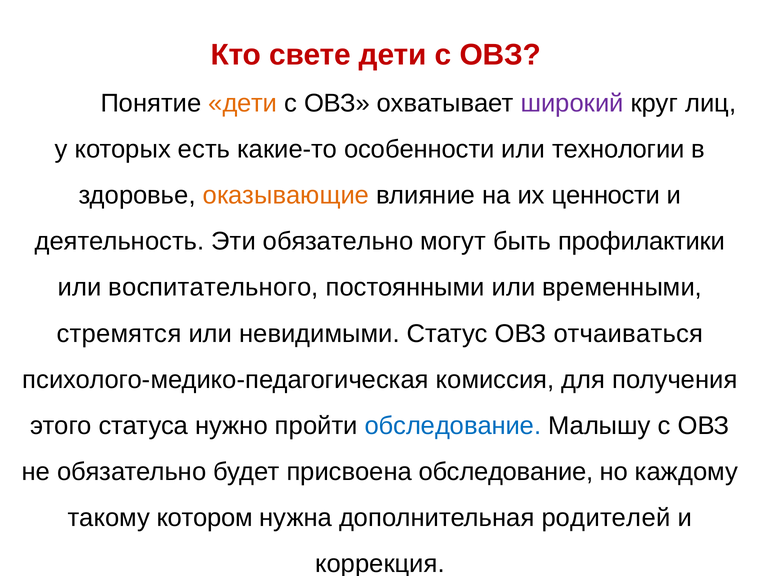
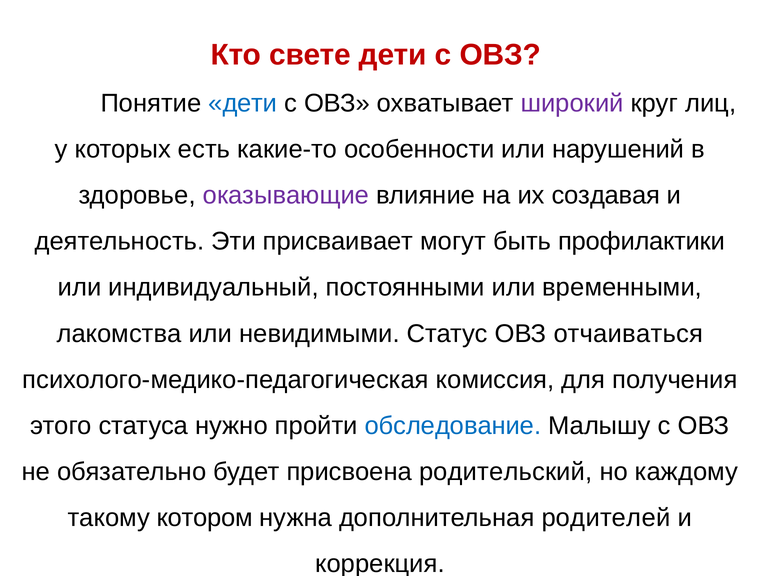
дети at (243, 103) colour: orange -> blue
технологии: технологии -> нарушений
оказывающие colour: orange -> purple
ценности: ценности -> создавая
Эти обязательно: обязательно -> присваивает
воспитательного: воспитательного -> индивидуальный
стремятся: стремятся -> лакомства
присвоена обследование: обследование -> родительский
